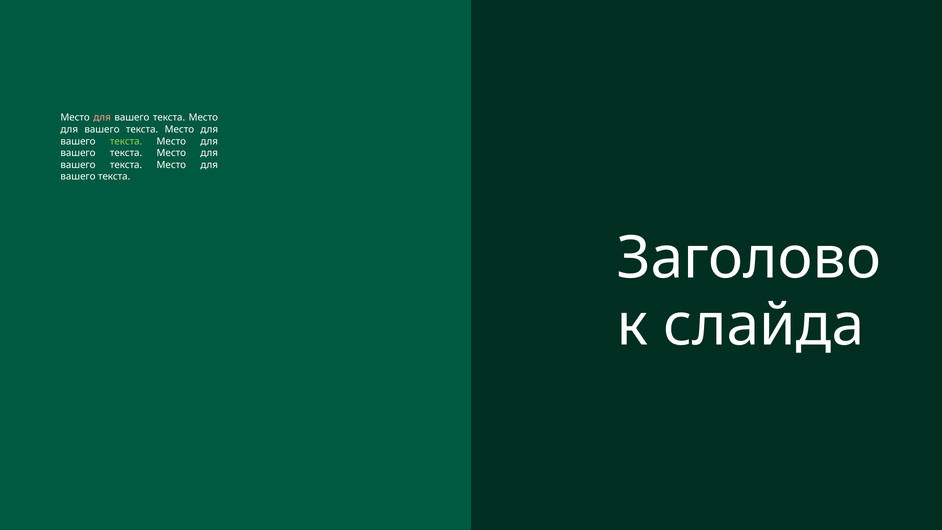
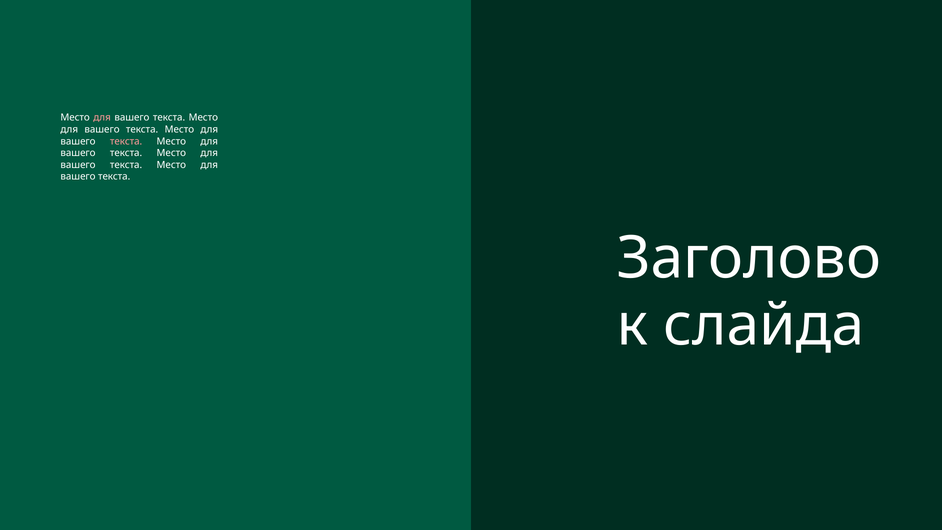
текста at (126, 141) colour: light green -> pink
